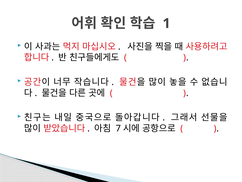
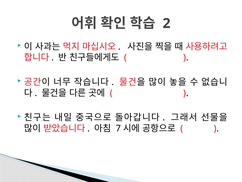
1: 1 -> 2
